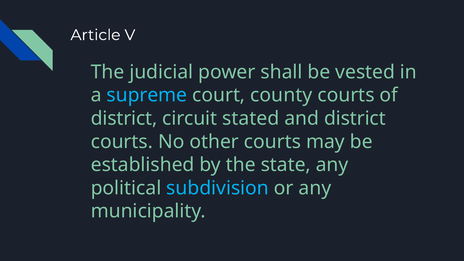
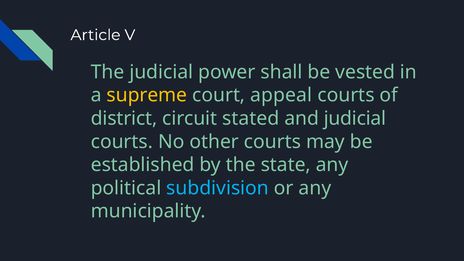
supreme colour: light blue -> yellow
county: county -> appeal
and district: district -> judicial
